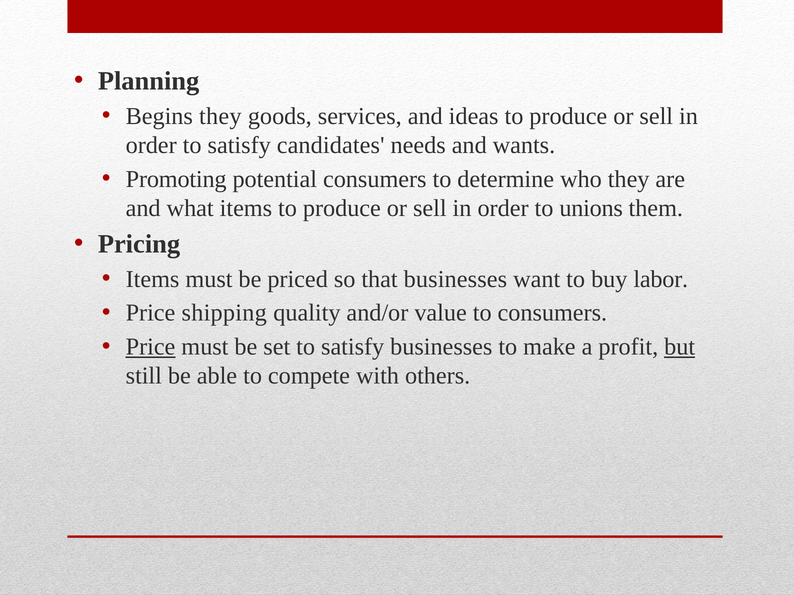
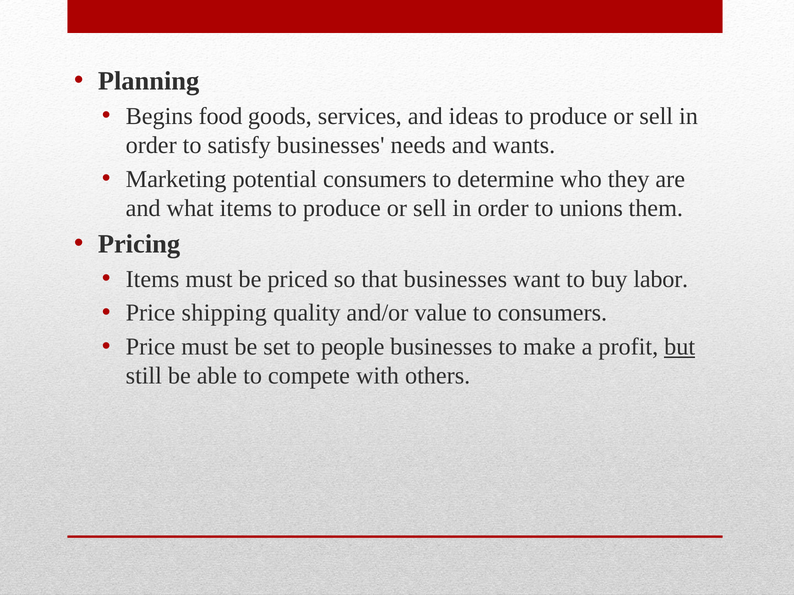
Begins they: they -> food
satisfy candidates: candidates -> businesses
Promoting: Promoting -> Marketing
Price at (151, 347) underline: present -> none
set to satisfy: satisfy -> people
